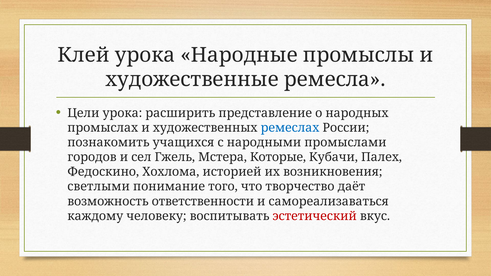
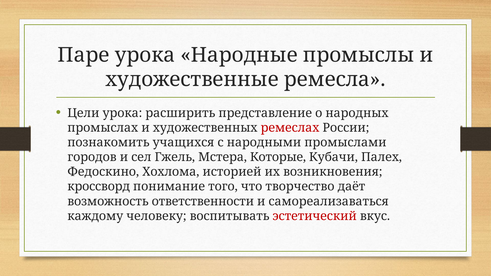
Клей: Клей -> Паре
ремеслах colour: blue -> red
светлыми: светлыми -> кроссворд
